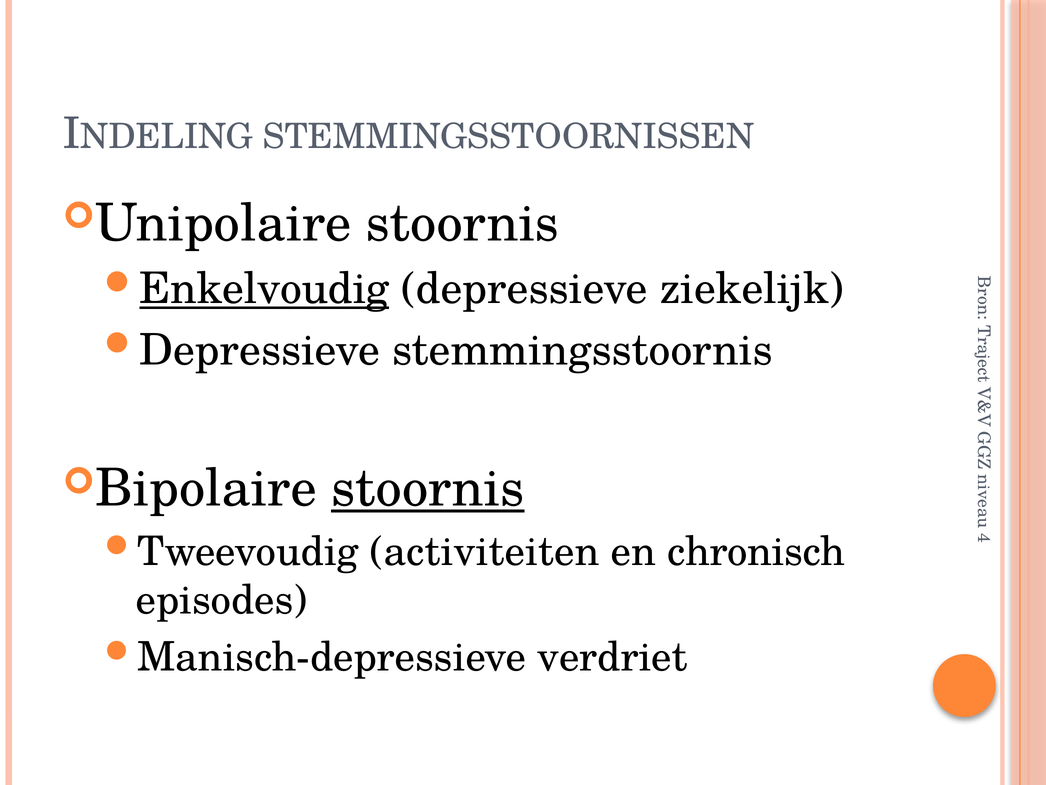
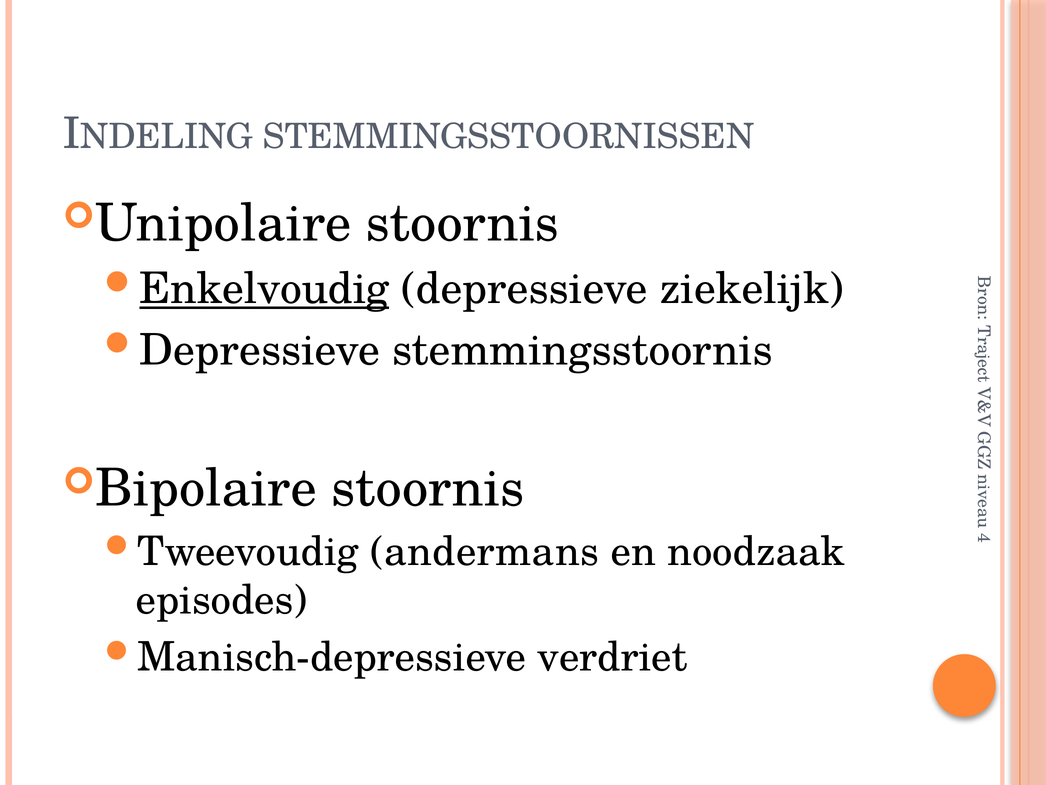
stoornis at (428, 488) underline: present -> none
activiteiten: activiteiten -> andermans
chronisch: chronisch -> noodzaak
